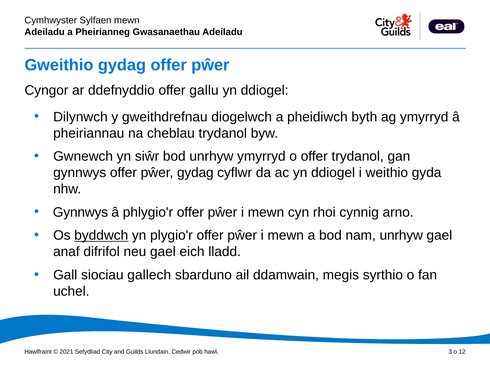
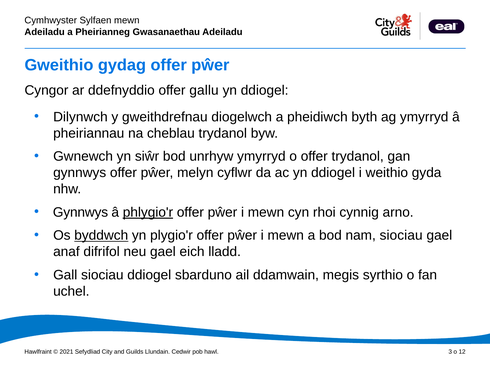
pŵer gydag: gydag -> melyn
phlygio'r underline: none -> present
nam unrhyw: unrhyw -> siociau
siociau gallech: gallech -> ddiogel
